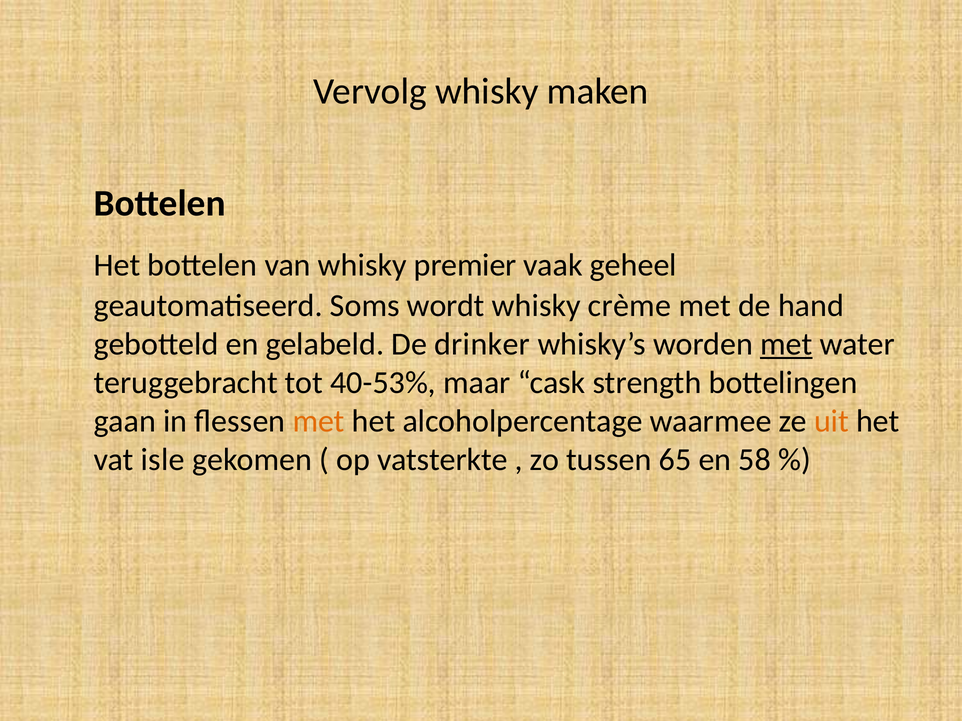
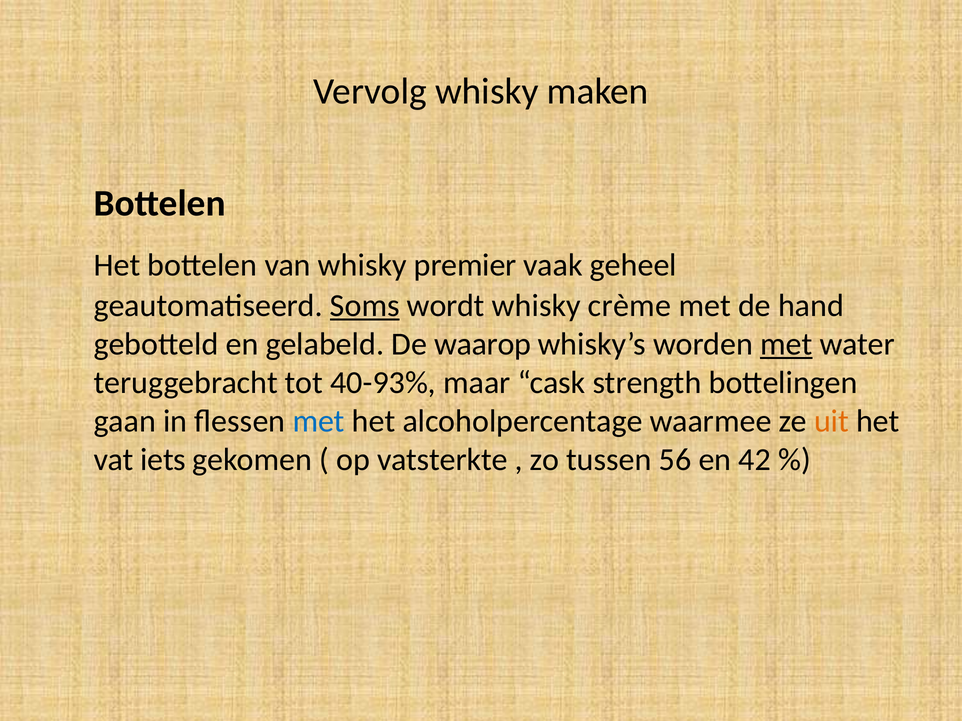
Soms underline: none -> present
drinker: drinker -> waarop
40-53%: 40-53% -> 40-93%
met at (319, 421) colour: orange -> blue
isle: isle -> iets
65: 65 -> 56
58: 58 -> 42
